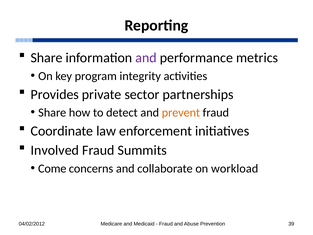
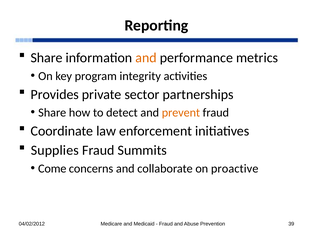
and at (146, 58) colour: purple -> orange
Involved: Involved -> Supplies
workload: workload -> proactive
